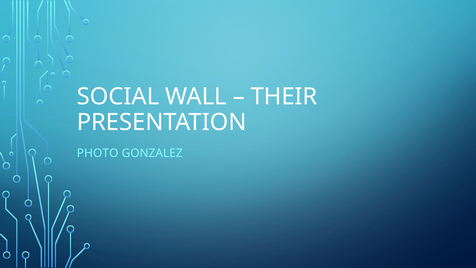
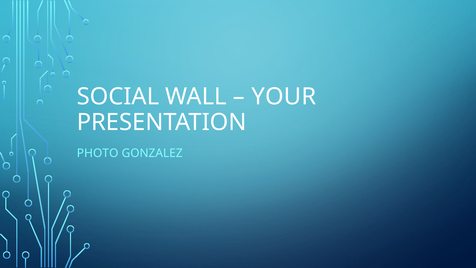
THEIR: THEIR -> YOUR
